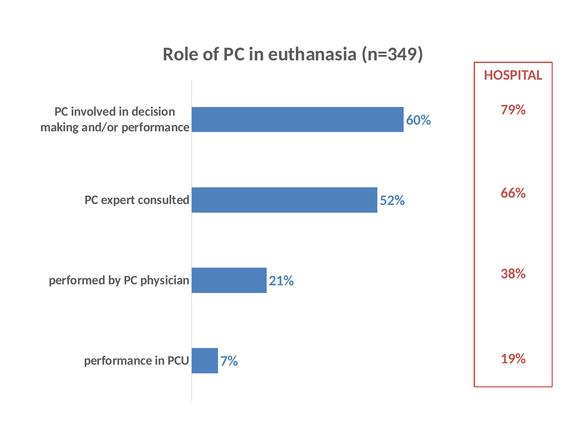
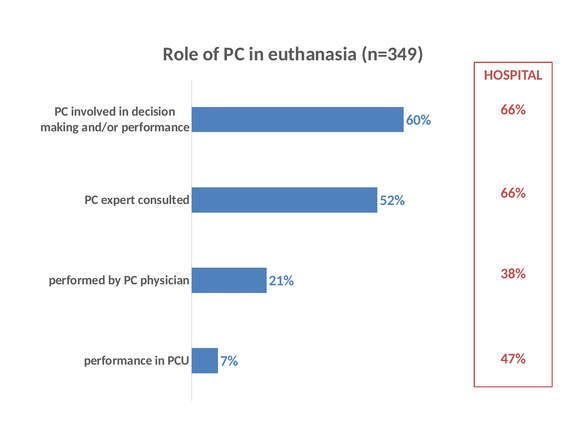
79% at (513, 110): 79% -> 66%
19%: 19% -> 47%
